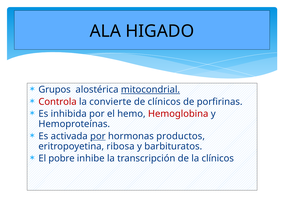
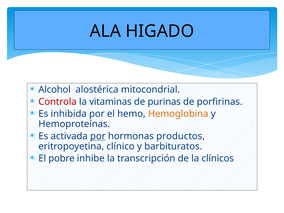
Grupos: Grupos -> Alcohol
mitocondrial underline: present -> none
convierte: convierte -> vitaminas
de clínicos: clínicos -> purinas
Hemoglobina colour: red -> orange
ribosa: ribosa -> clínico
